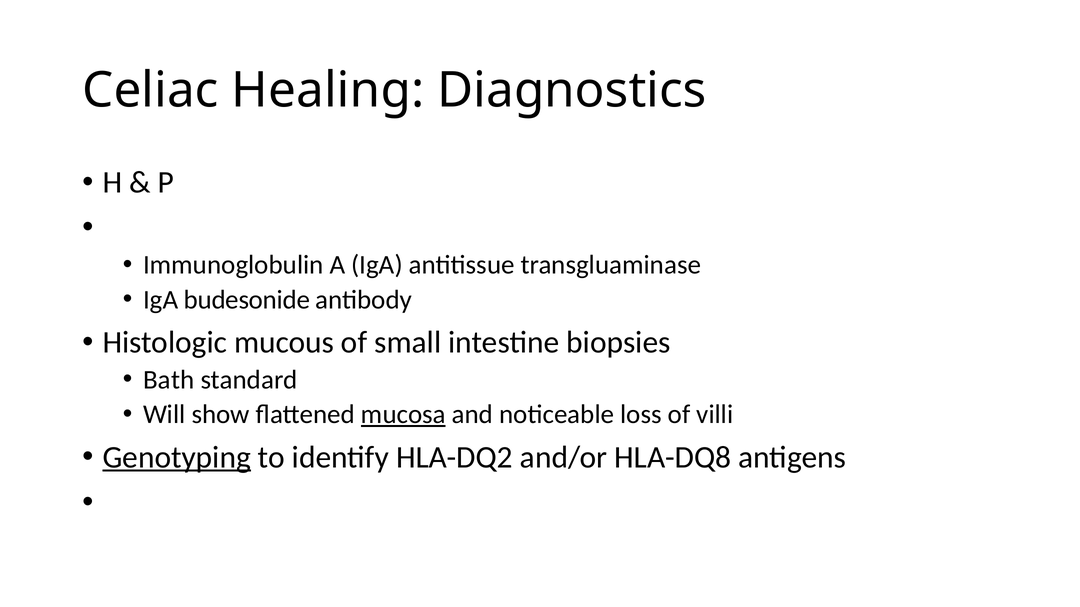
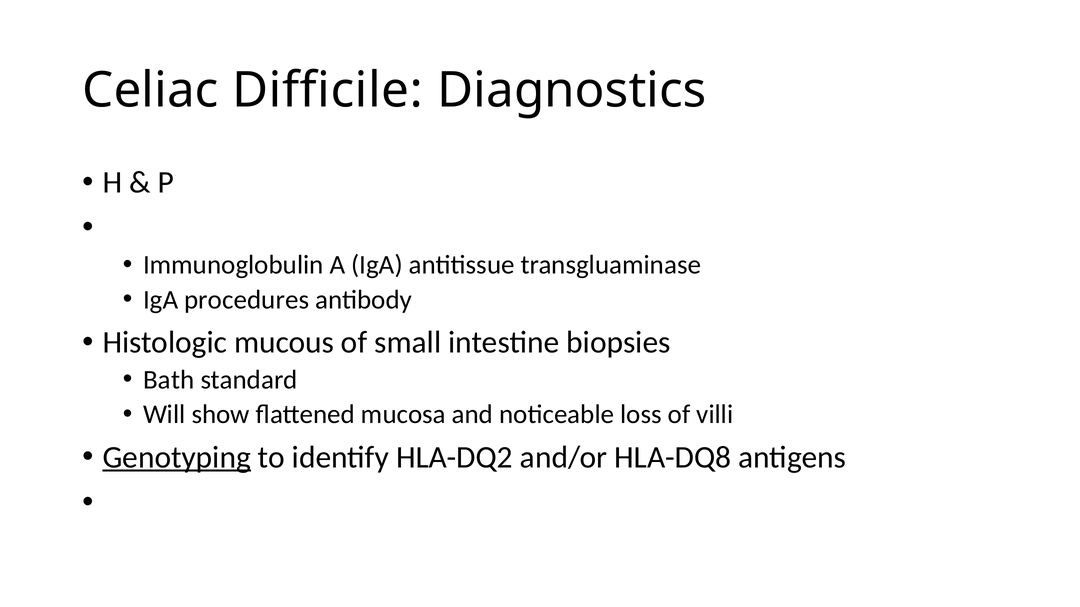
Healing: Healing -> Difficile
budesonide: budesonide -> procedures
mucosa underline: present -> none
